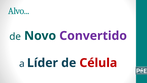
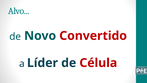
Convertido colour: purple -> red
